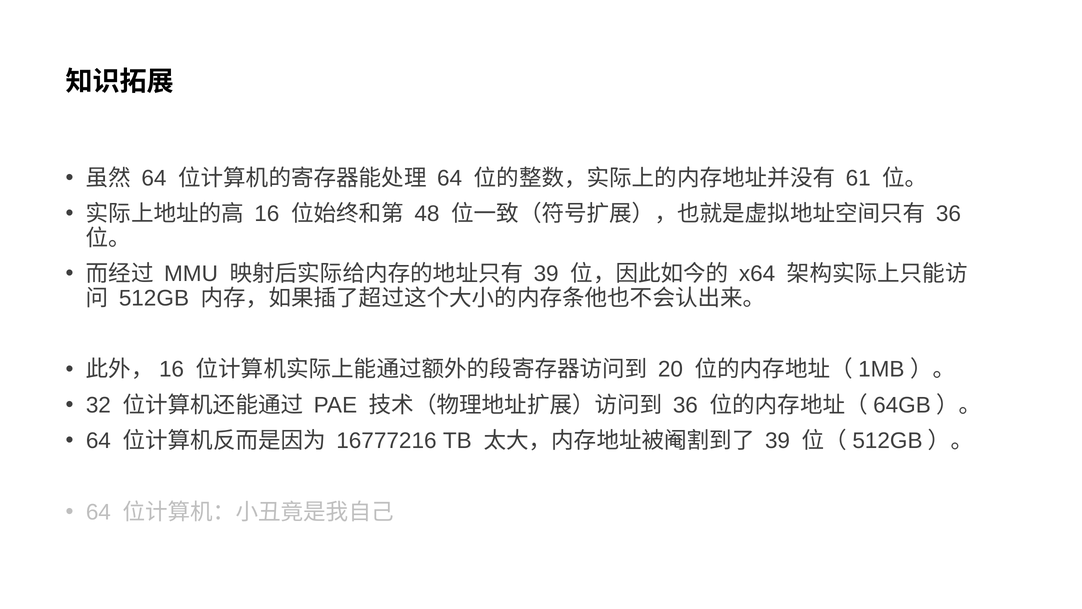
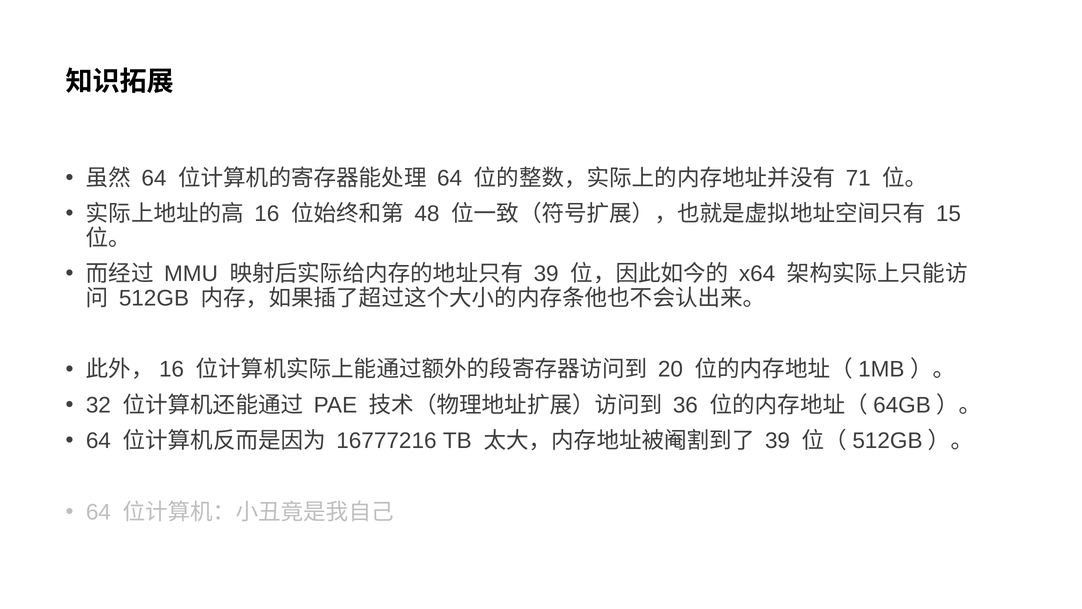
61: 61 -> 71
36 at (948, 214): 36 -> 15
